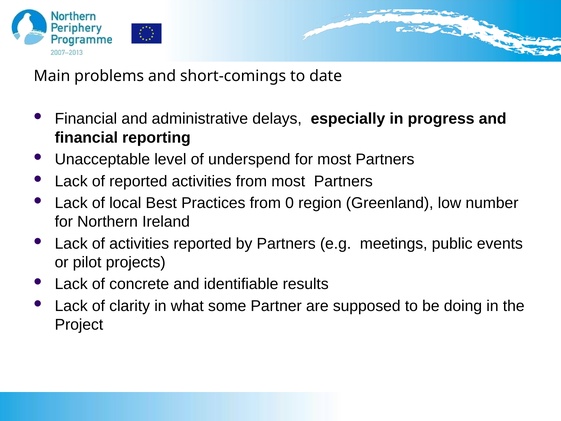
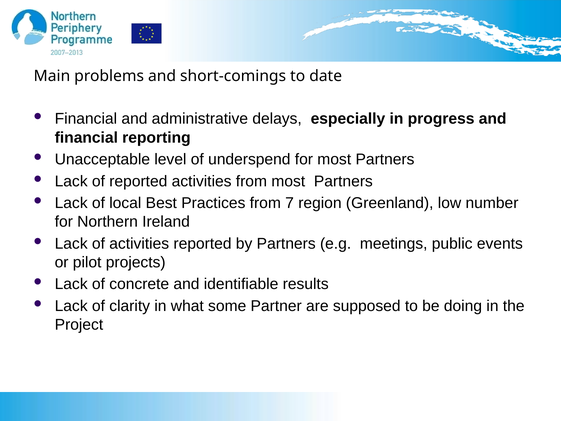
0: 0 -> 7
